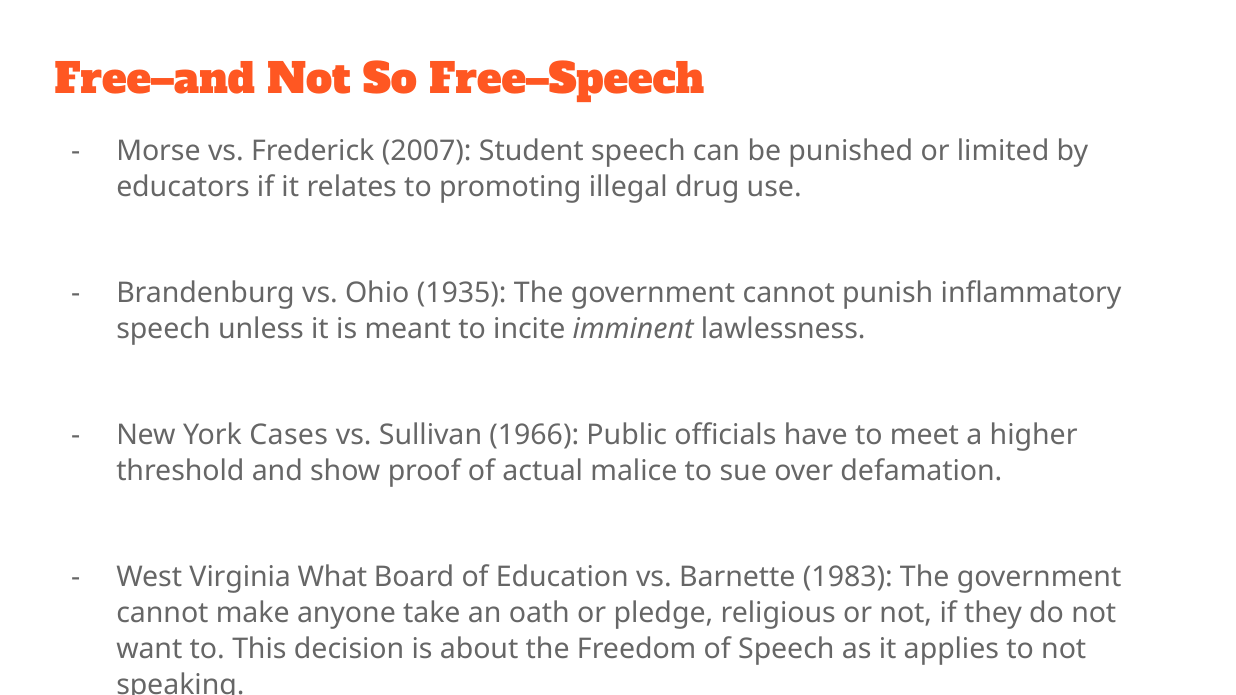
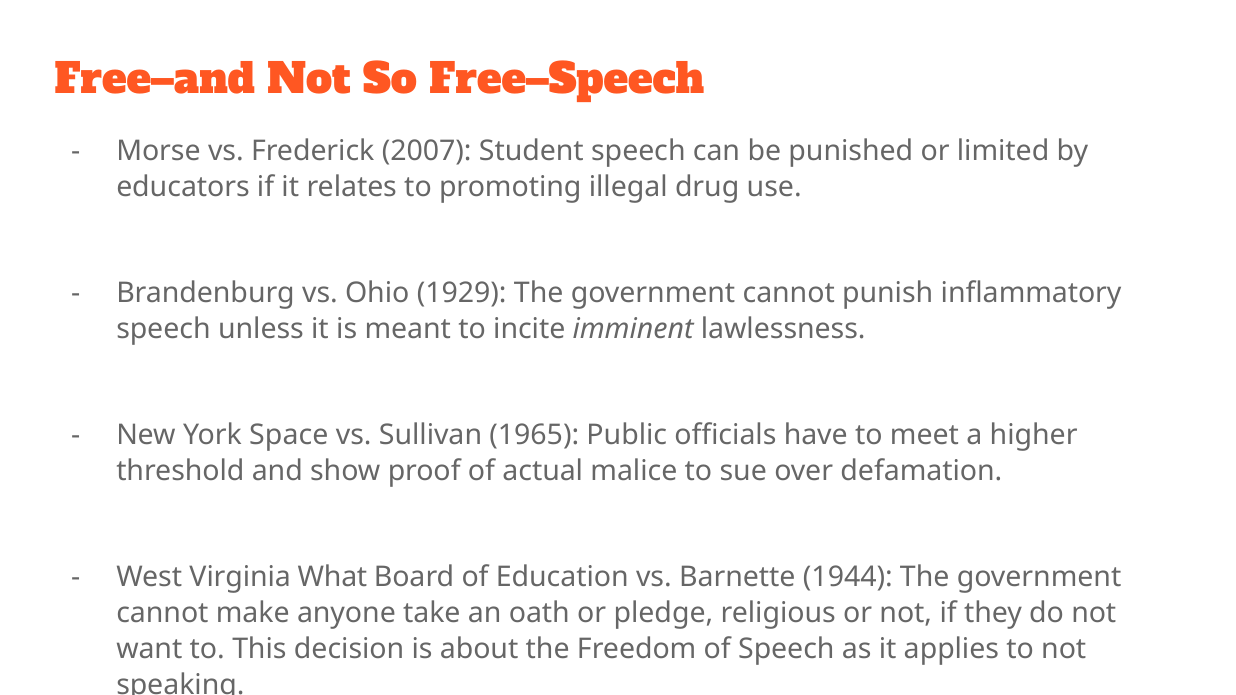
1935: 1935 -> 1929
Cases: Cases -> Space
1966: 1966 -> 1965
1983: 1983 -> 1944
